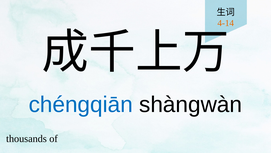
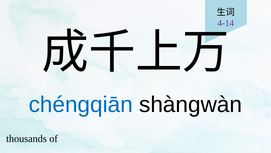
4-14 colour: orange -> purple
